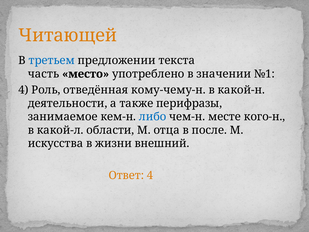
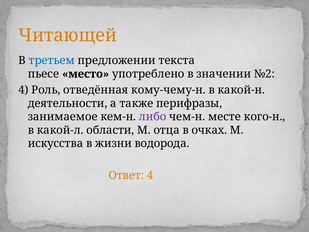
часть: часть -> пьесе
№1: №1 -> №2
либо colour: blue -> purple
после: после -> очках
внешний: внешний -> водорода
